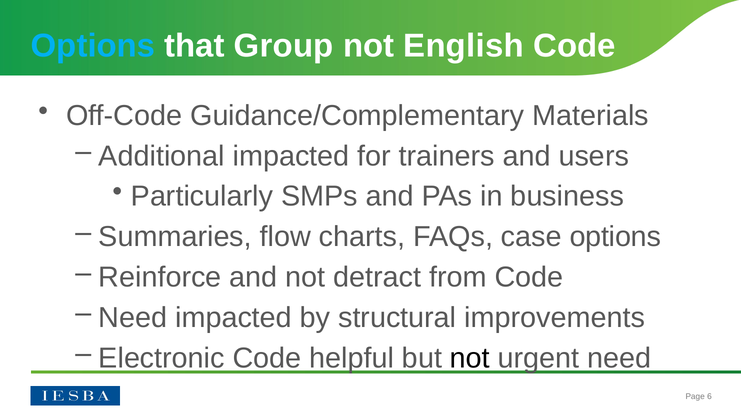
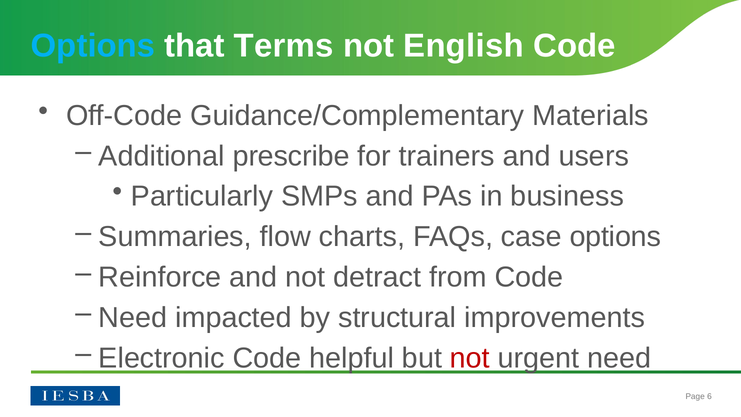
Group: Group -> Terms
Additional impacted: impacted -> prescribe
not at (470, 358) colour: black -> red
